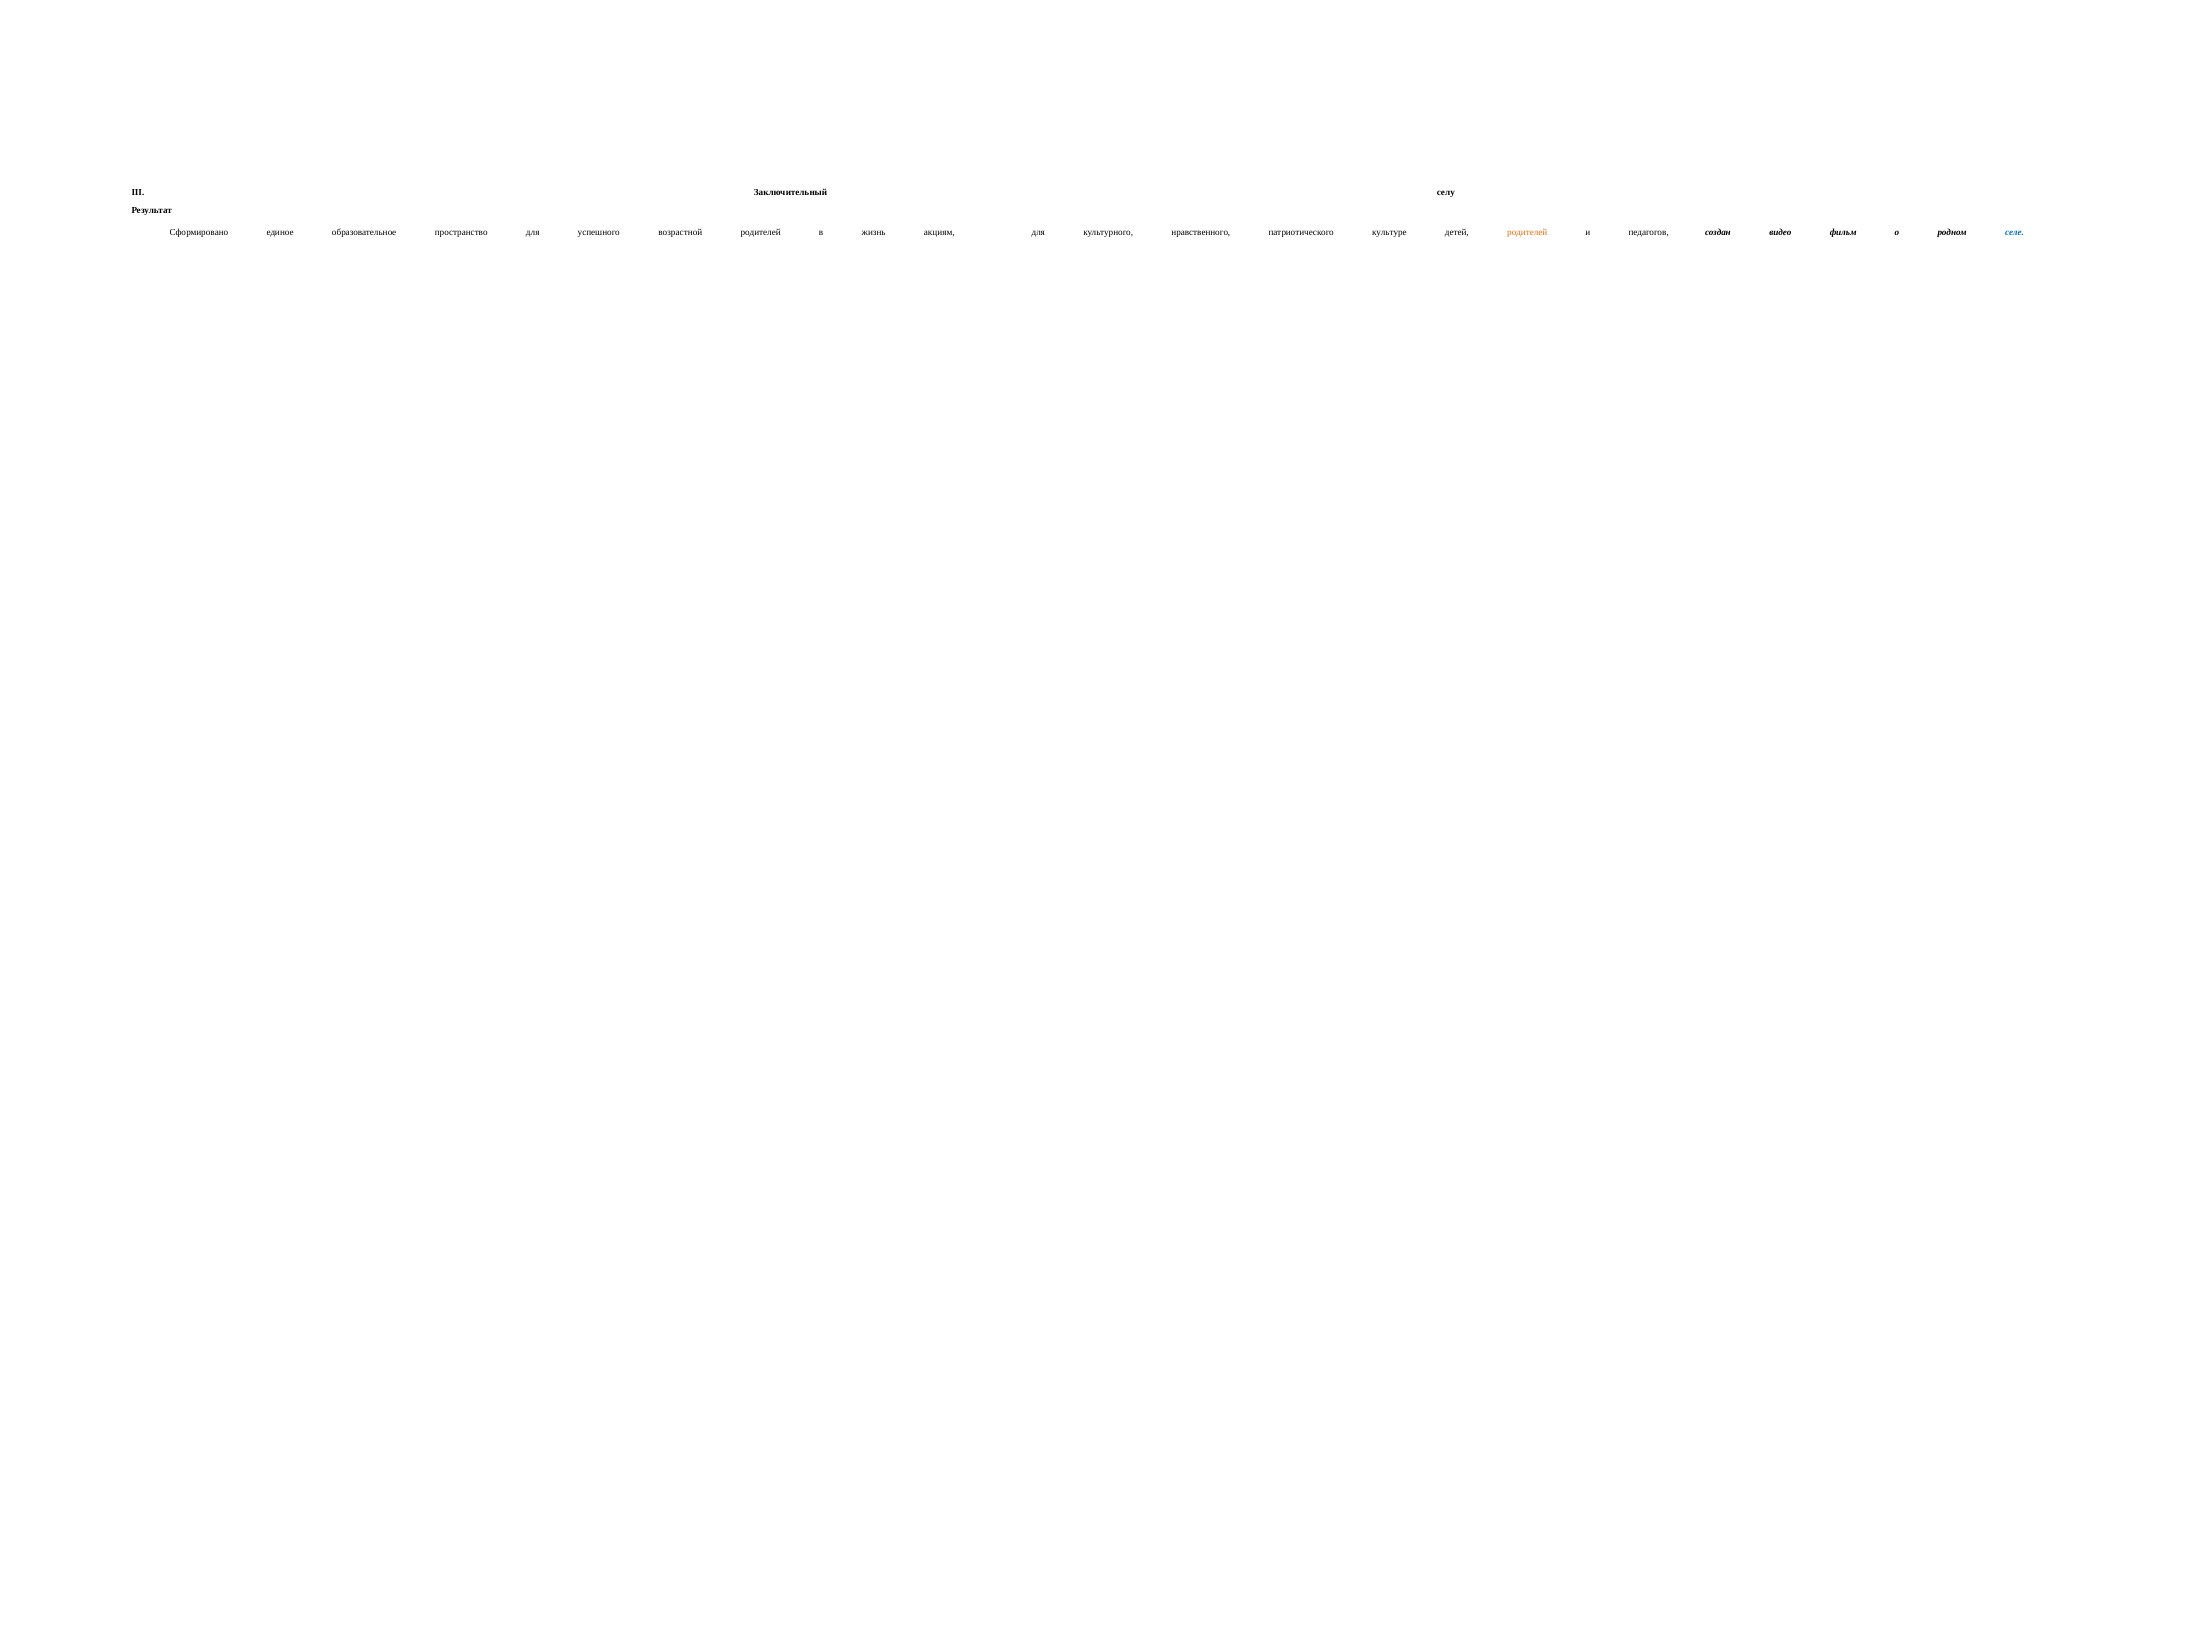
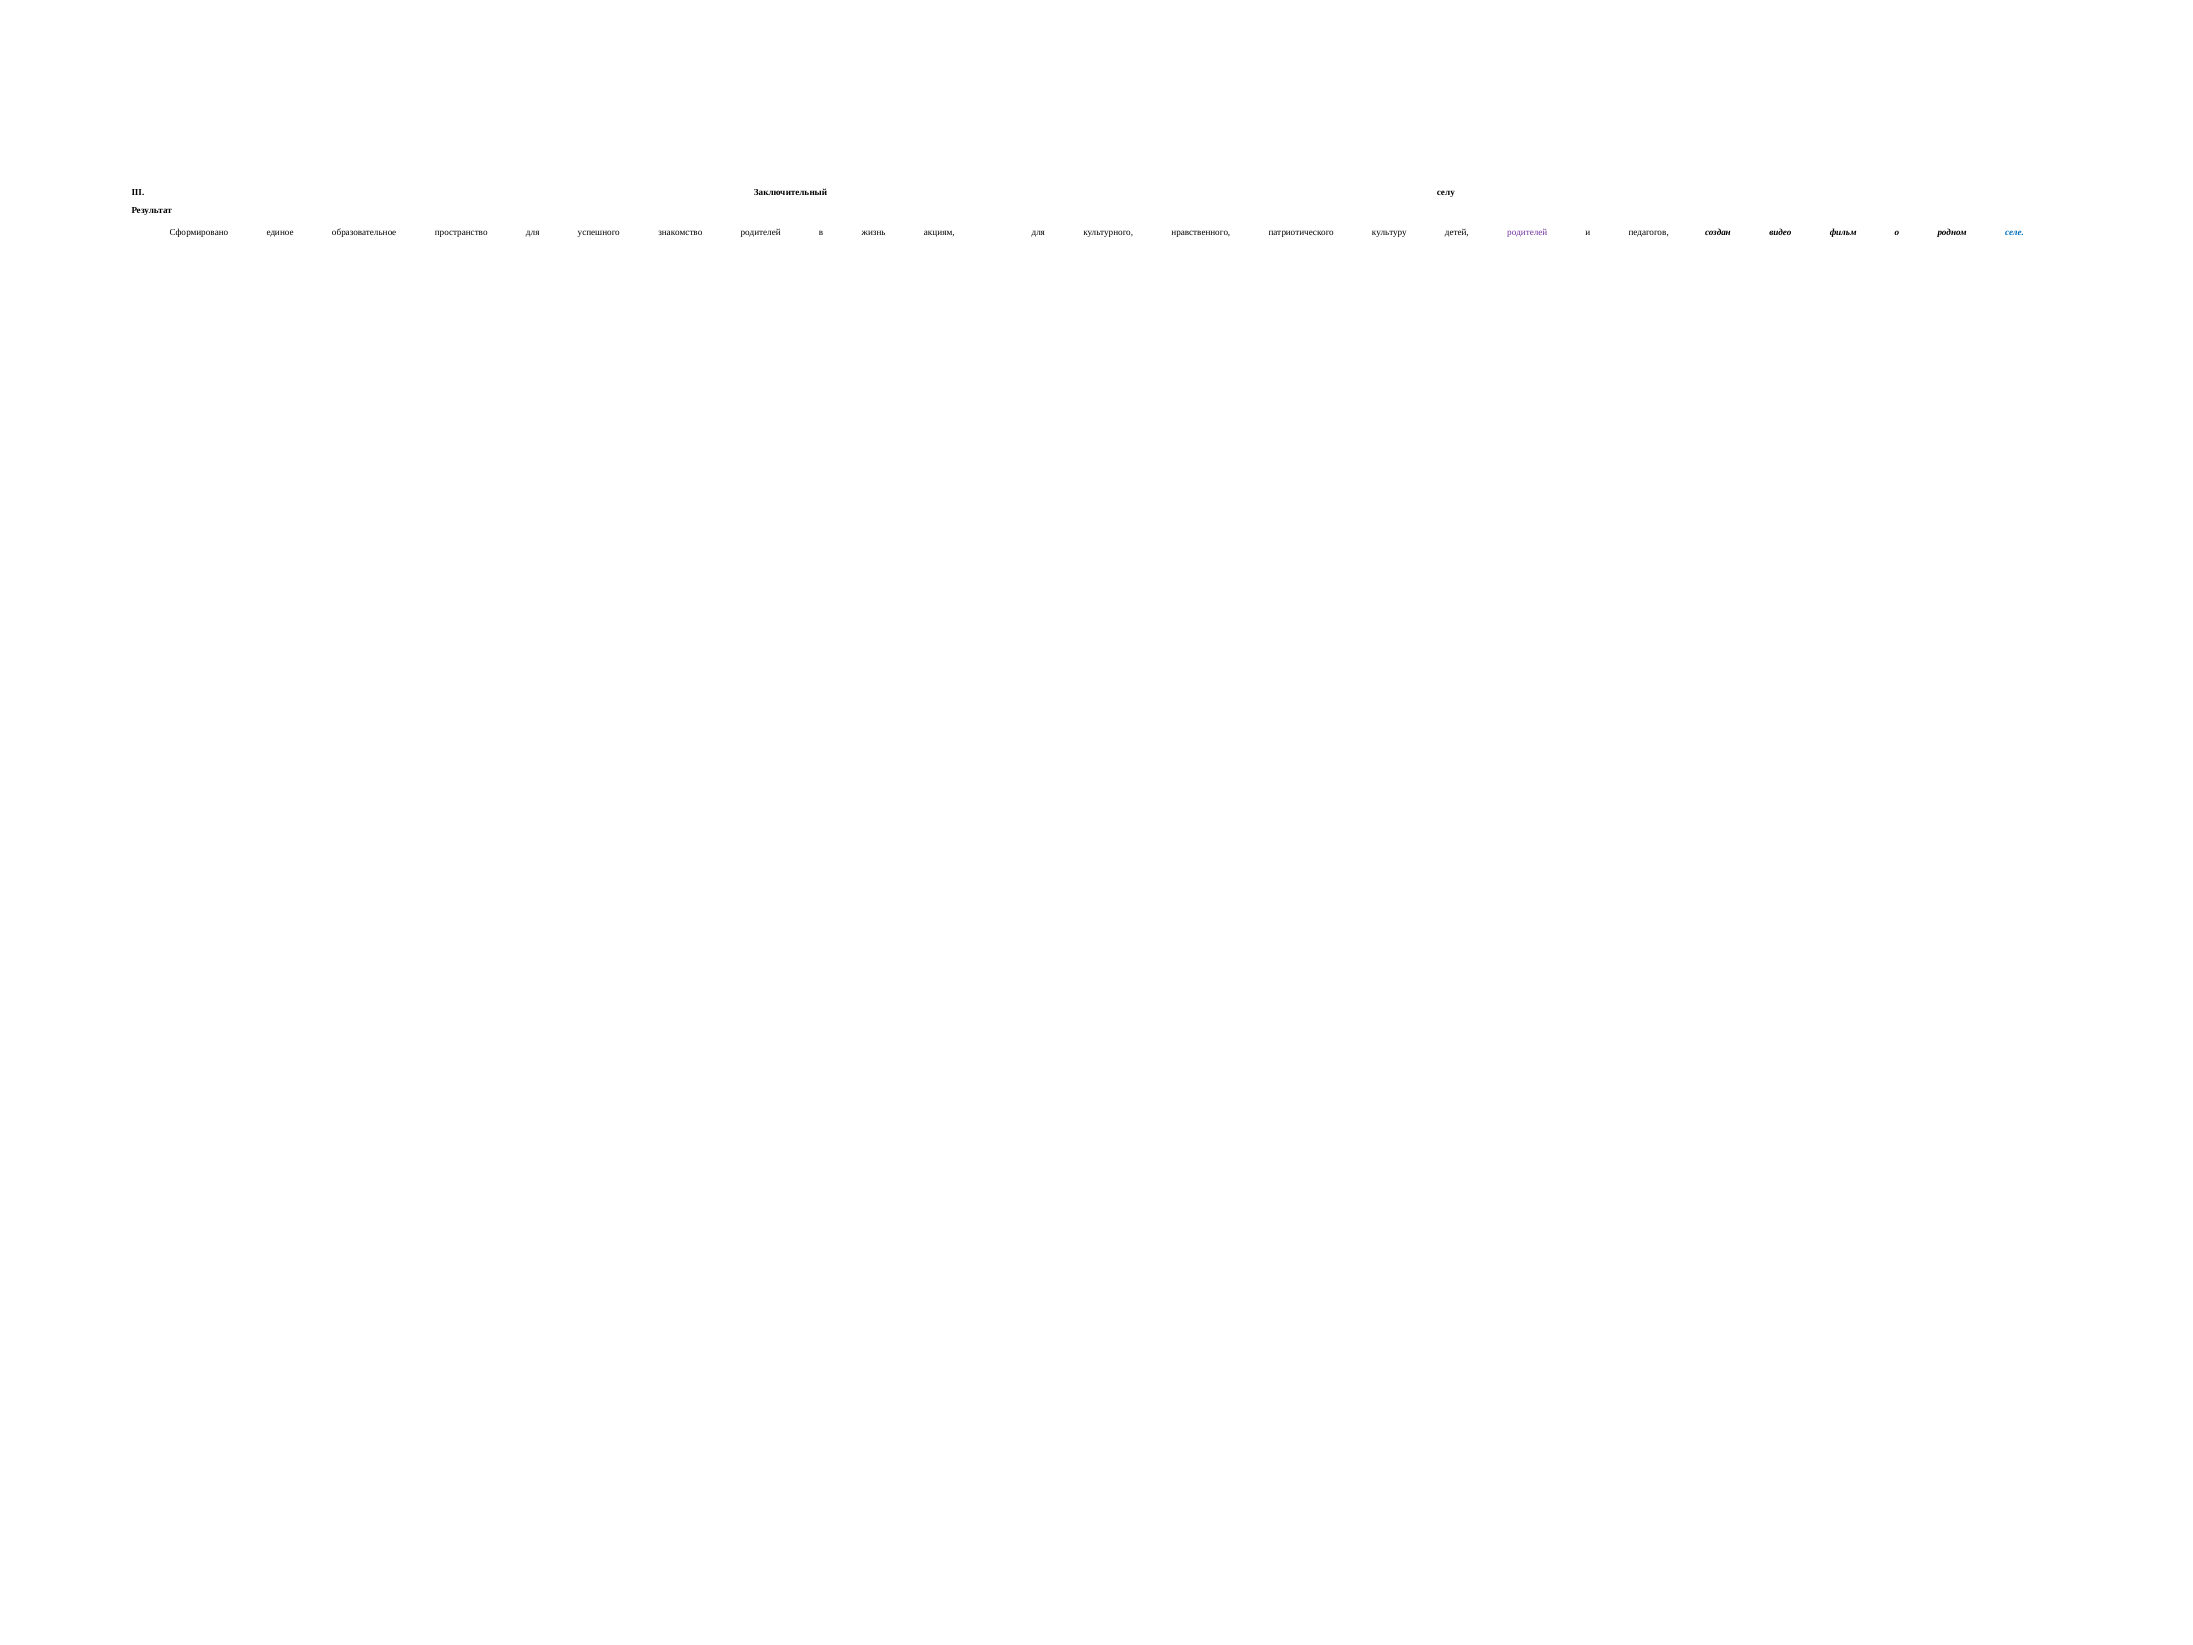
возрастной: возрастной -> знакомство
культуре: культуре -> культуру
родителей at (1527, 233) colour: orange -> purple
